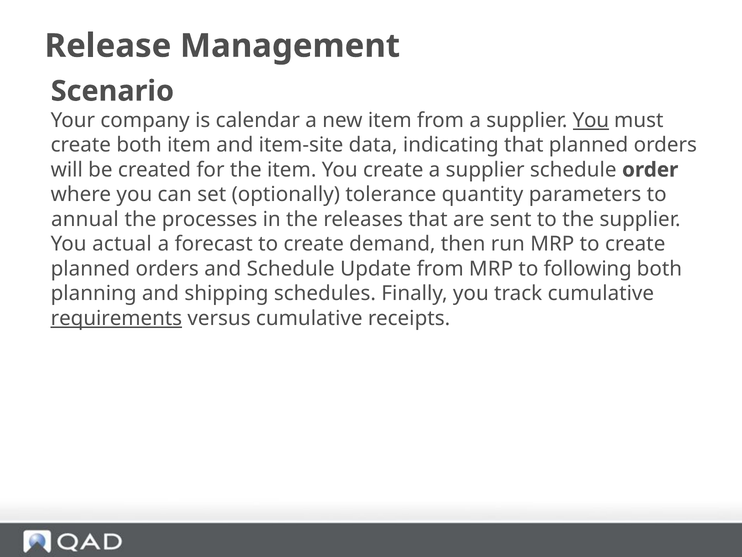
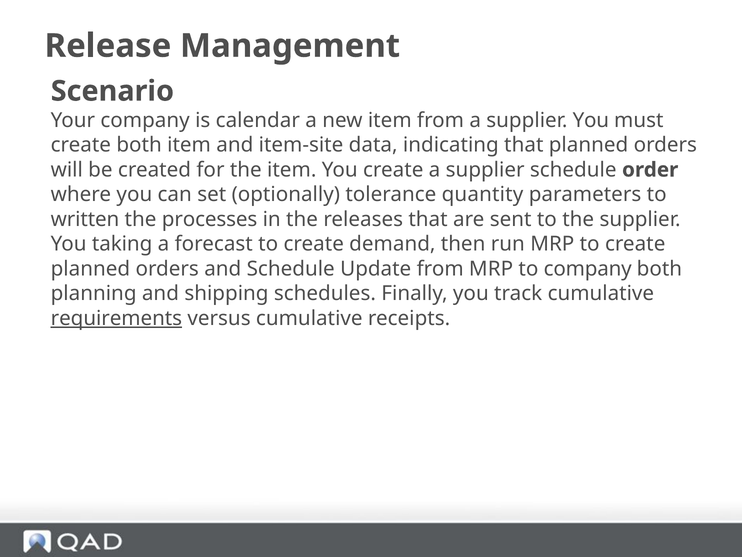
You at (591, 120) underline: present -> none
annual: annual -> written
actual: actual -> taking
to following: following -> company
